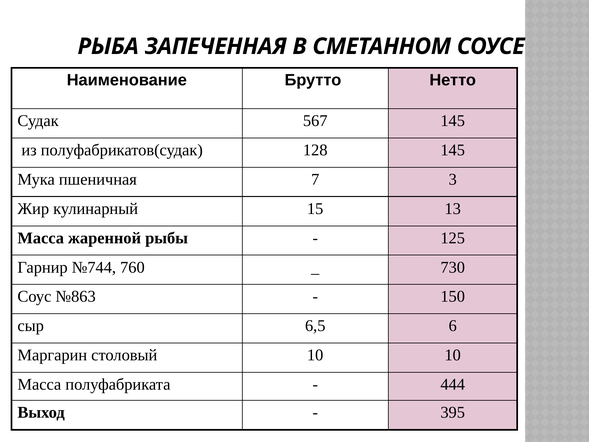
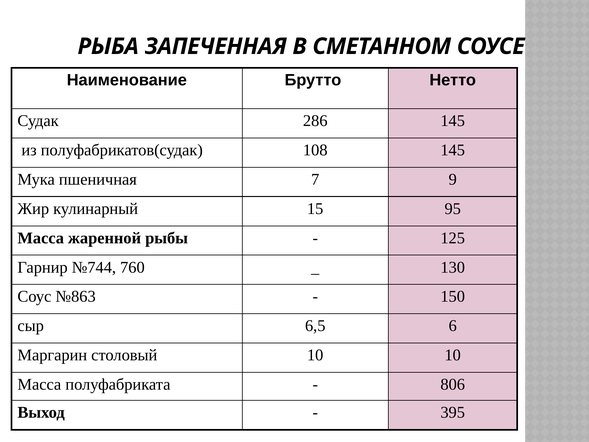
567: 567 -> 286
128: 128 -> 108
3: 3 -> 9
13: 13 -> 95
730: 730 -> 130
444: 444 -> 806
